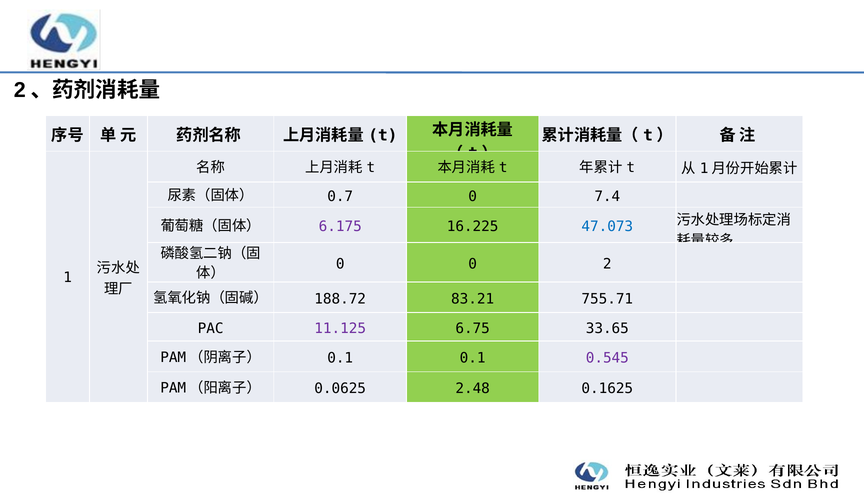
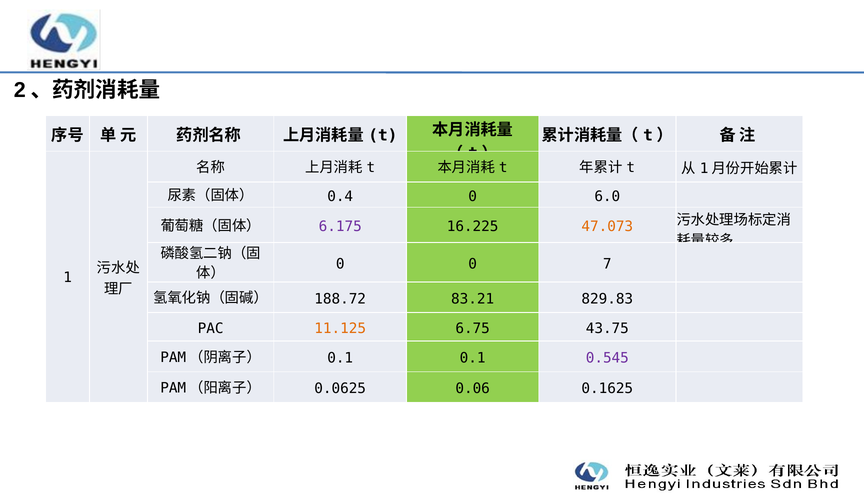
0.7: 0.7 -> 0.4
7.4: 7.4 -> 6.0
47.073 colour: blue -> orange
2: 2 -> 7
755.71: 755.71 -> 829.83
11.125 colour: purple -> orange
33.65: 33.65 -> 43.75
2.48: 2.48 -> 0.06
